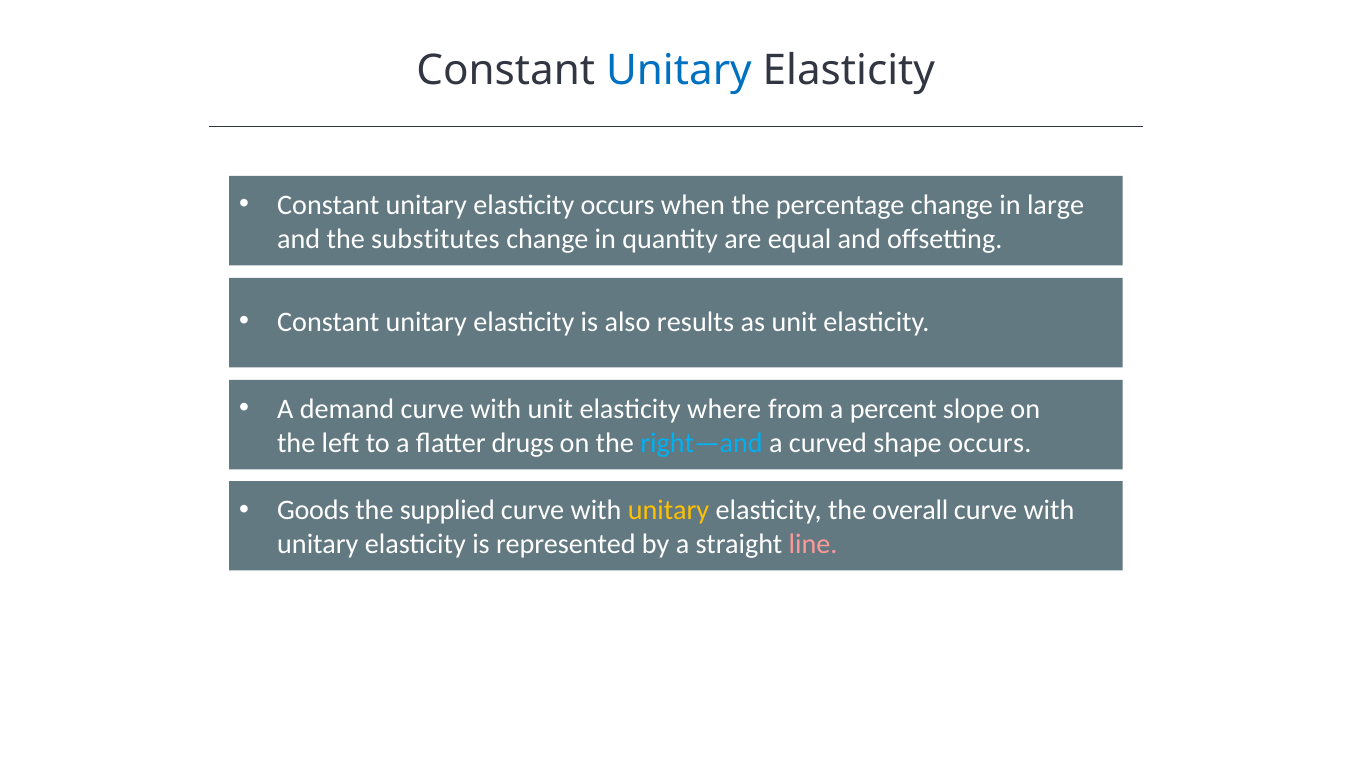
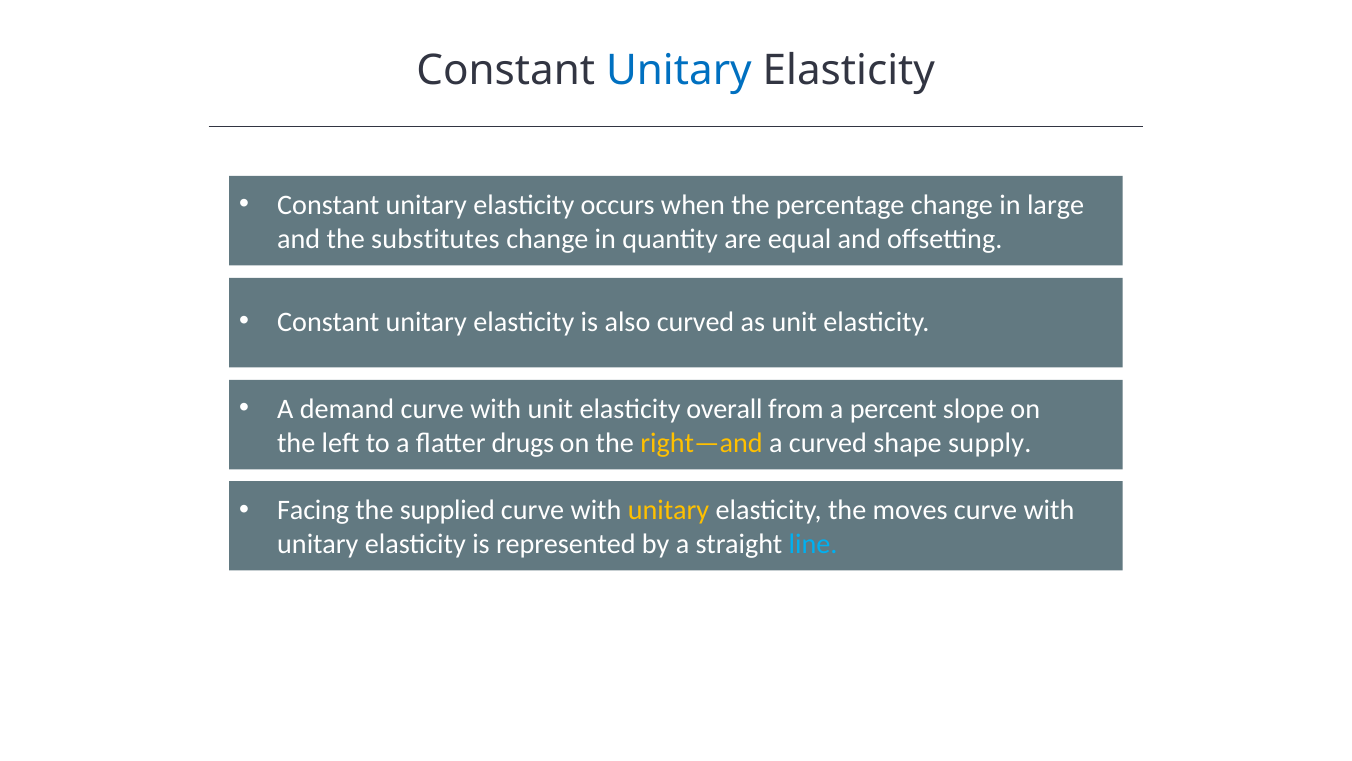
also results: results -> curved
where: where -> overall
right—and colour: light blue -> yellow
shape occurs: occurs -> supply
Goods: Goods -> Facing
overall: overall -> moves
line colour: pink -> light blue
